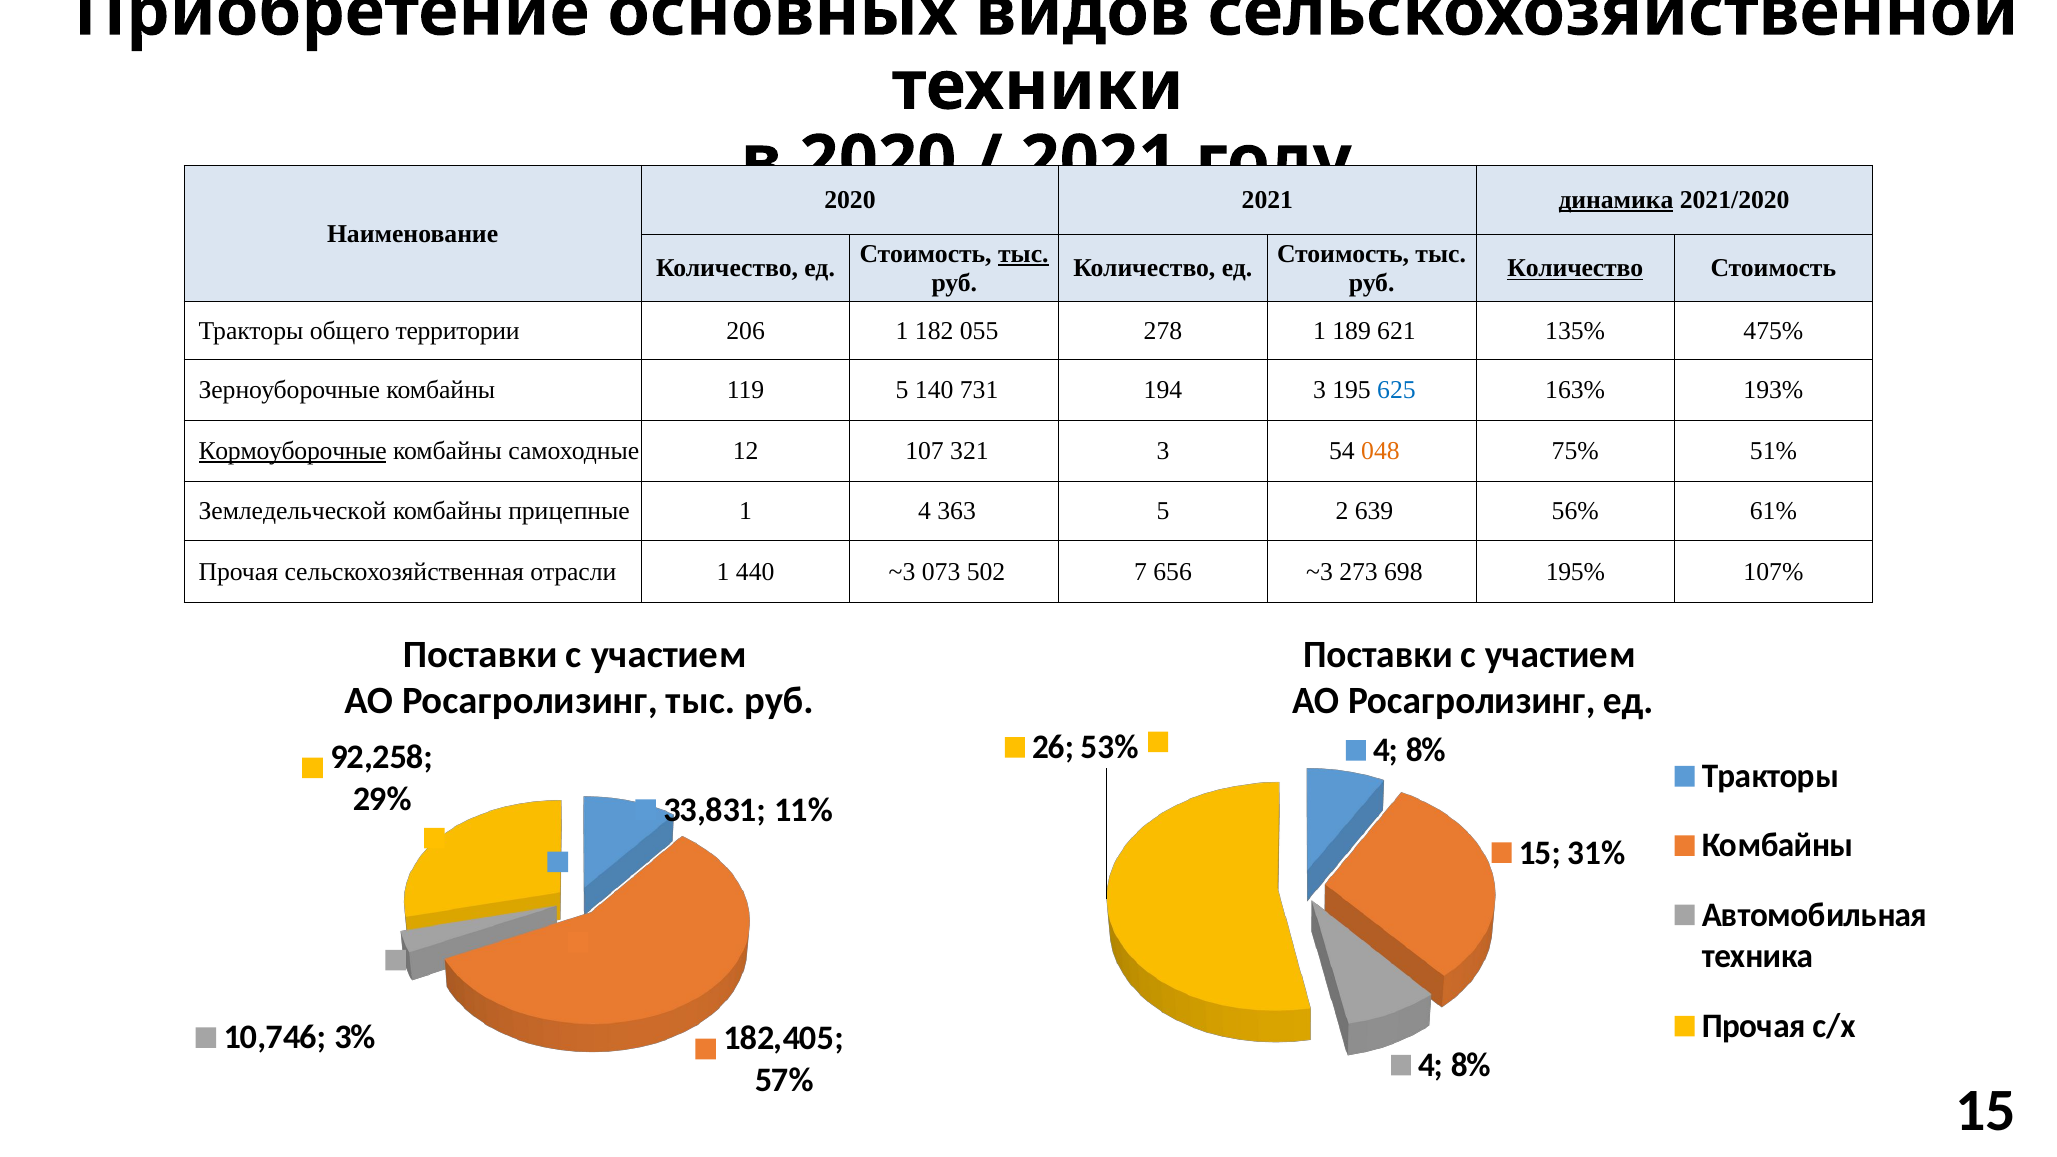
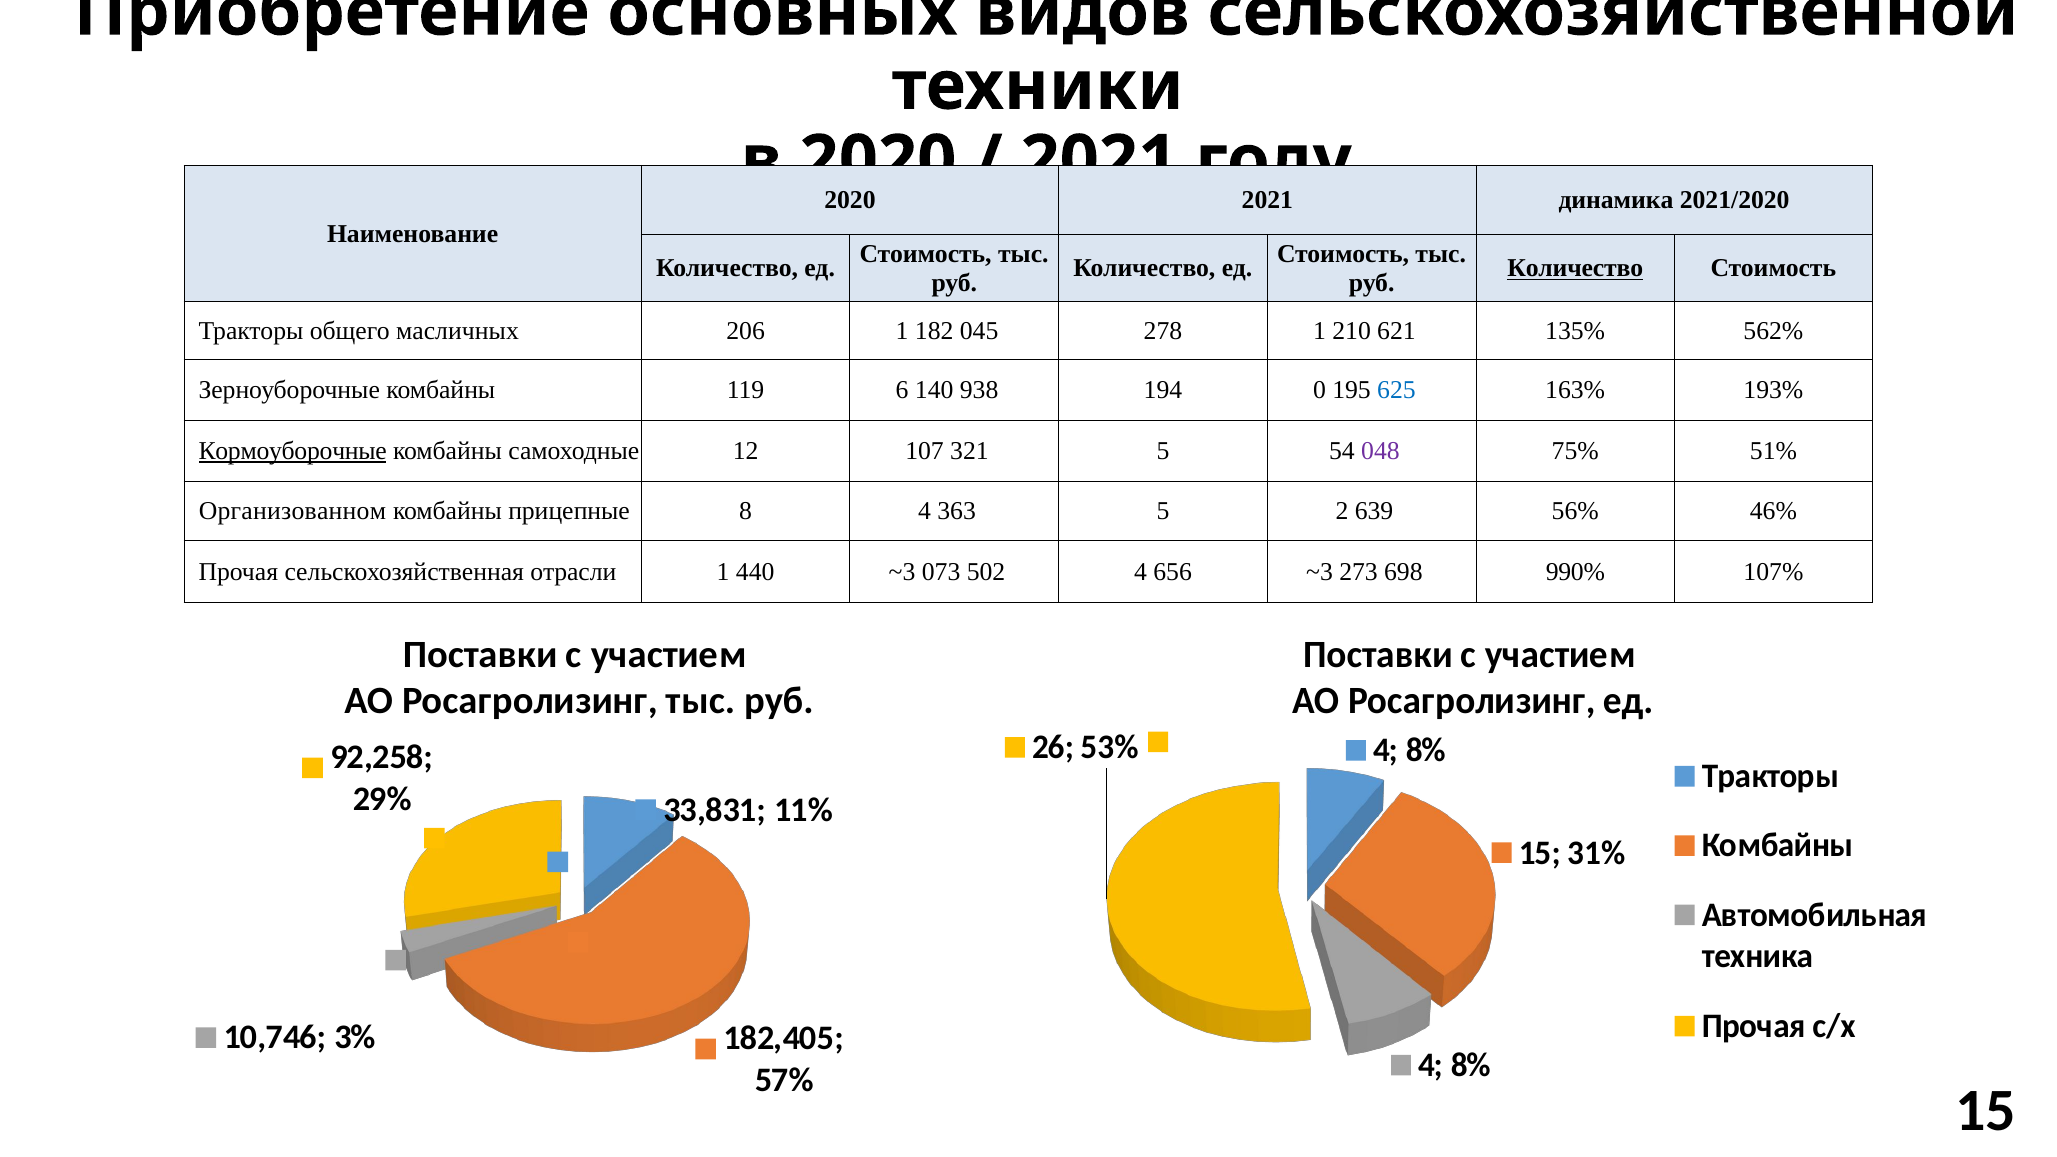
динамика underline: present -> none
тыс at (1023, 254) underline: present -> none
территории: территории -> масличных
055: 055 -> 045
189: 189 -> 210
475%: 475% -> 562%
119 5: 5 -> 6
731: 731 -> 938
194 3: 3 -> 0
321 3: 3 -> 5
048 colour: orange -> purple
Земледельческой: Земледельческой -> Организованном
прицепные 1: 1 -> 8
61%: 61% -> 46%
502 7: 7 -> 4
195%: 195% -> 990%
